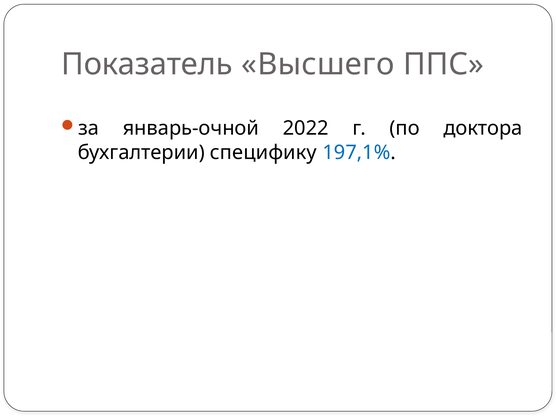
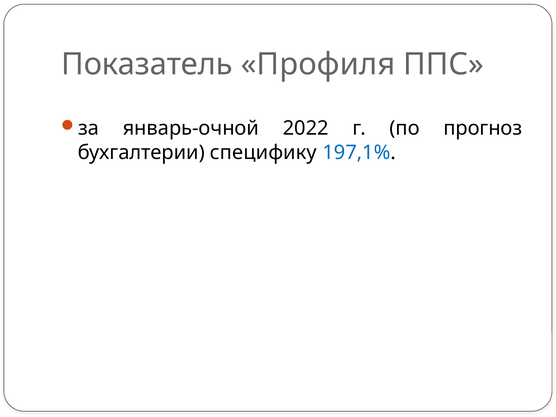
Высшего: Высшего -> Профиля
доктора: доктора -> прогноз
